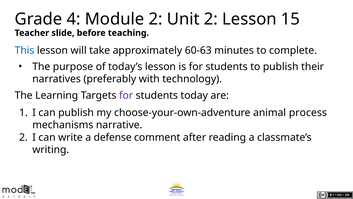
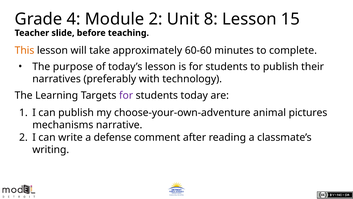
Unit 2: 2 -> 8
This colour: blue -> orange
60-63: 60-63 -> 60-60
process: process -> pictures
